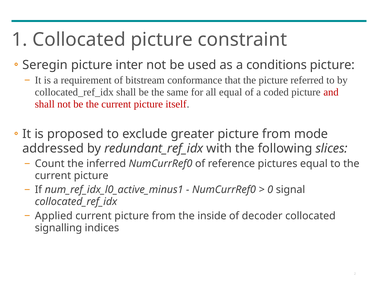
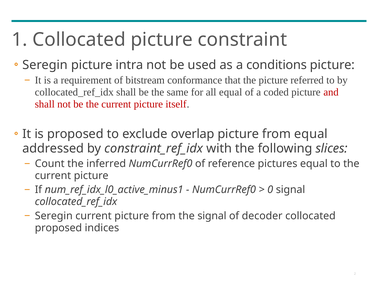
inter: inter -> intra
greater: greater -> overlap
from mode: mode -> equal
redundant_ref_idx: redundant_ref_idx -> constraint_ref_idx
Applied at (54, 215): Applied -> Seregin
the inside: inside -> signal
signalling at (58, 227): signalling -> proposed
